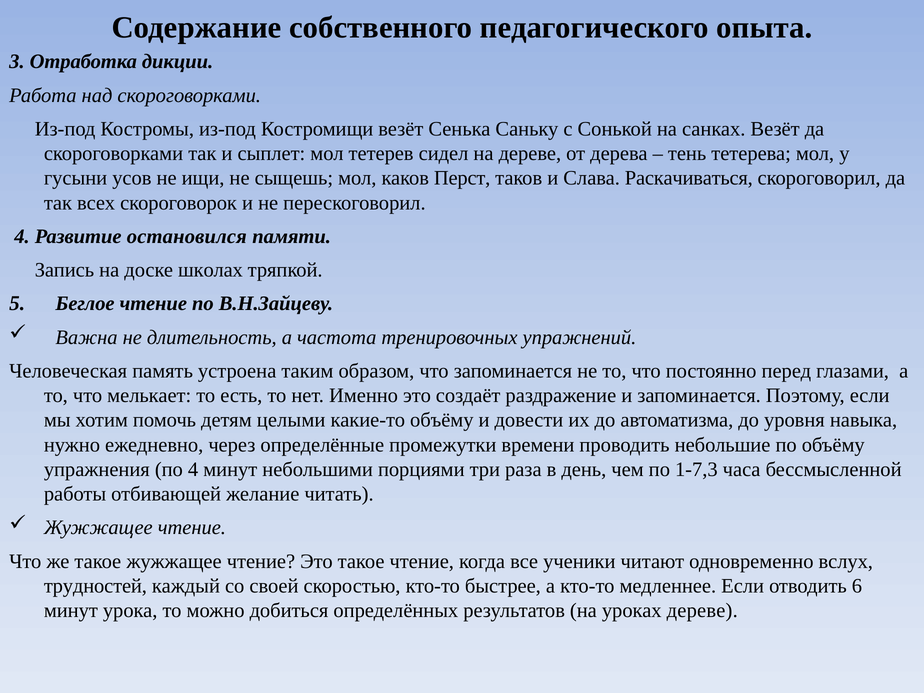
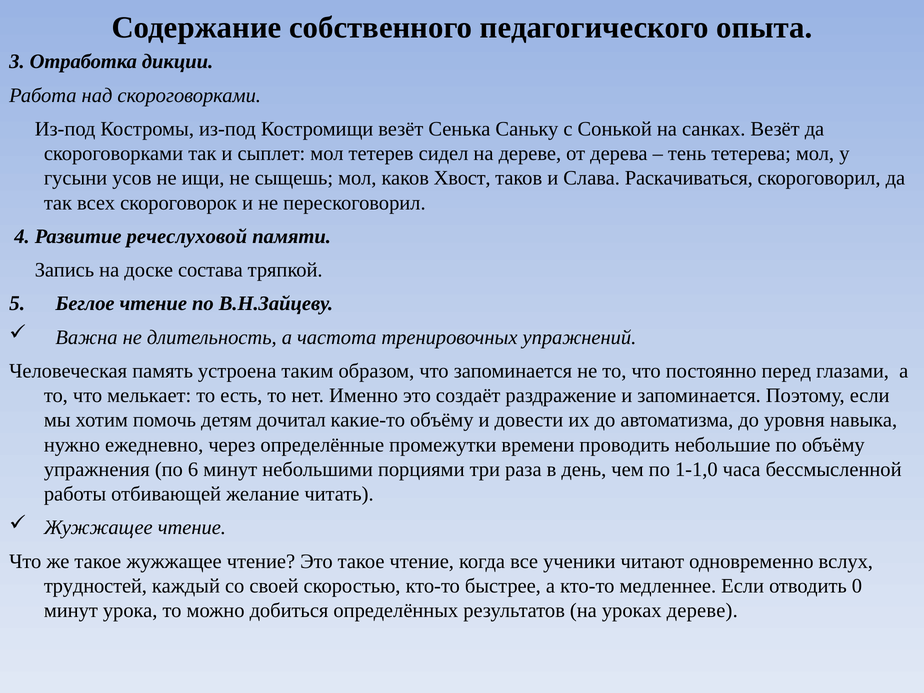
Перст: Перст -> Хвост
остановился: остановился -> речеслуховой
школах: школах -> состава
целыми: целыми -> дочитал
по 4: 4 -> 6
1-7,3: 1-7,3 -> 1-1,0
6: 6 -> 0
